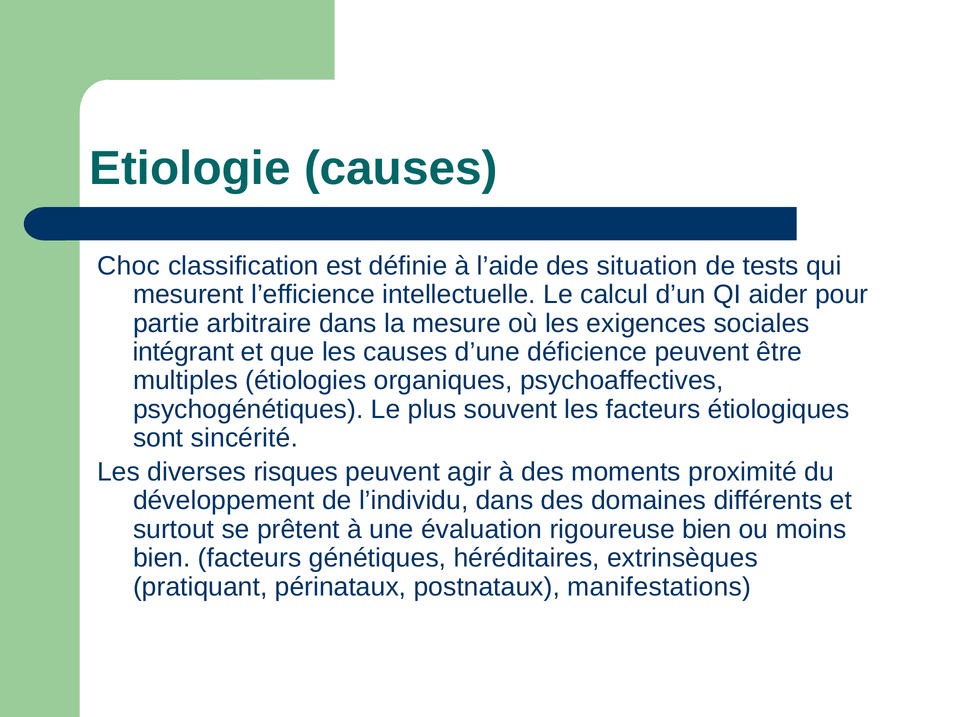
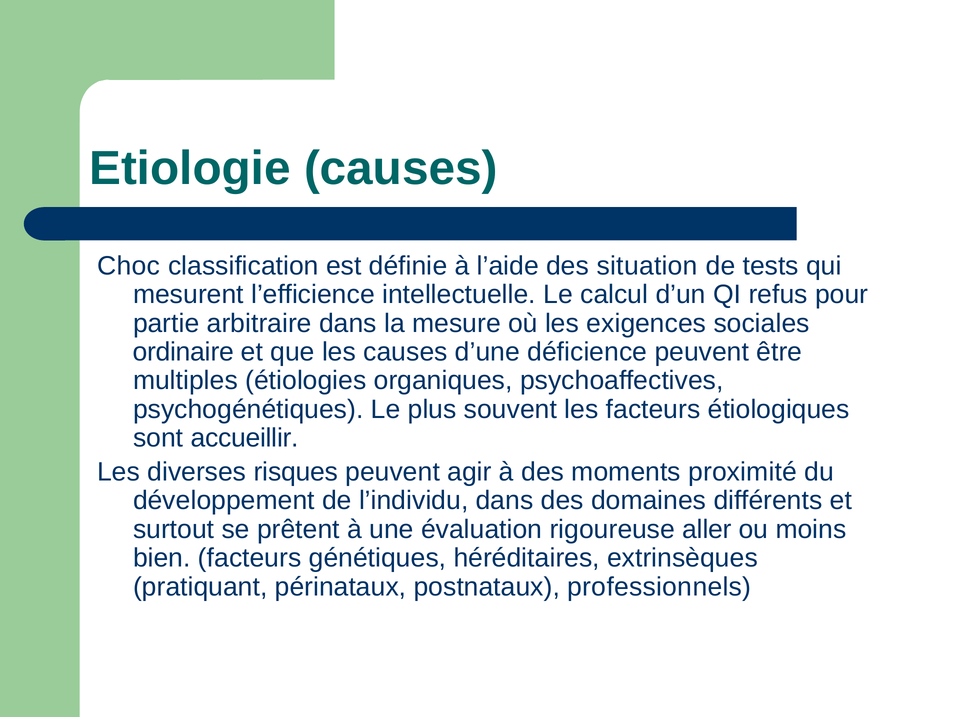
aider: aider -> refus
intégrant: intégrant -> ordinaire
sincérité: sincérité -> accueillir
rigoureuse bien: bien -> aller
manifestations: manifestations -> professionnels
